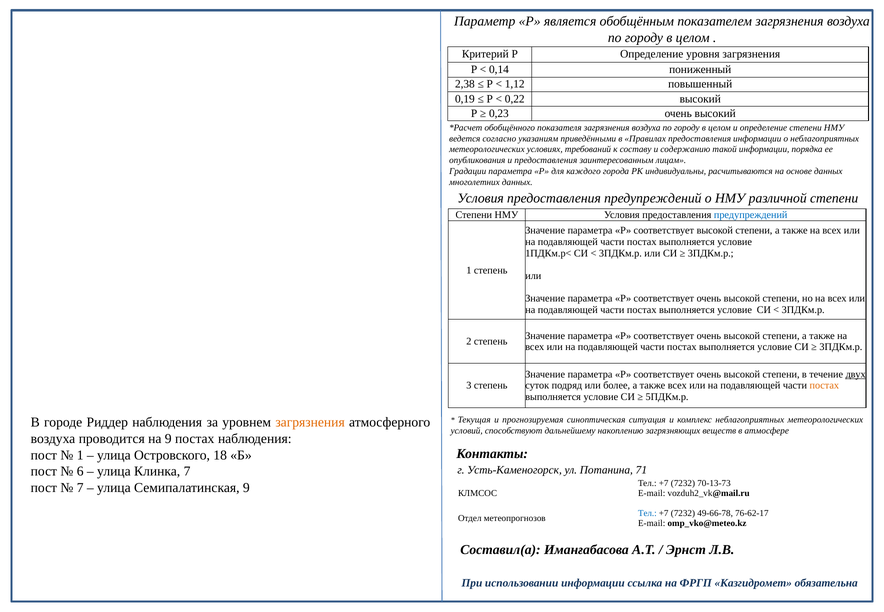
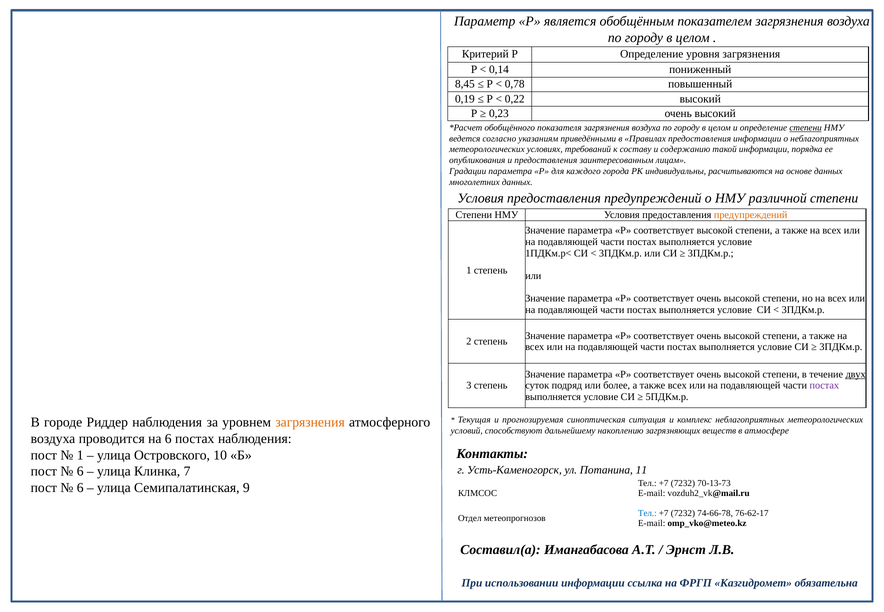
2,38: 2,38 -> 8,45
1,12: 1,12 -> 0,78
степени at (806, 128) underline: none -> present
предупреждений at (751, 215) colour: blue -> orange
постах at (824, 386) colour: orange -> purple
на 9: 9 -> 6
18: 18 -> 10
71: 71 -> 11
7 at (80, 488): 7 -> 6
49-66-78: 49-66-78 -> 74-66-78
